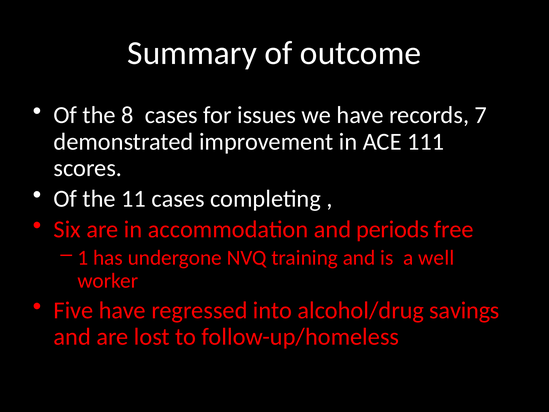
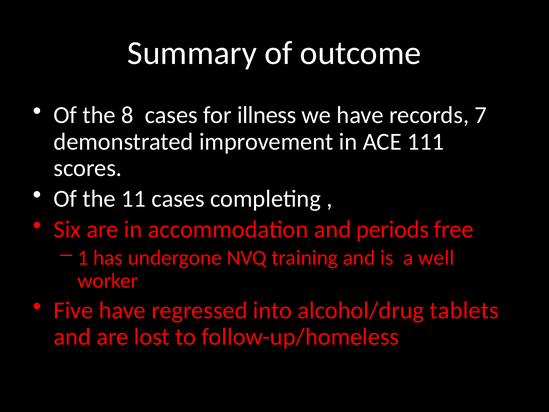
issues: issues -> illness
savings: savings -> tablets
